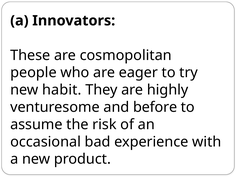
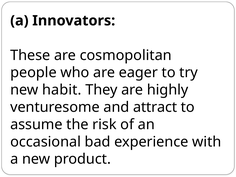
before: before -> attract
